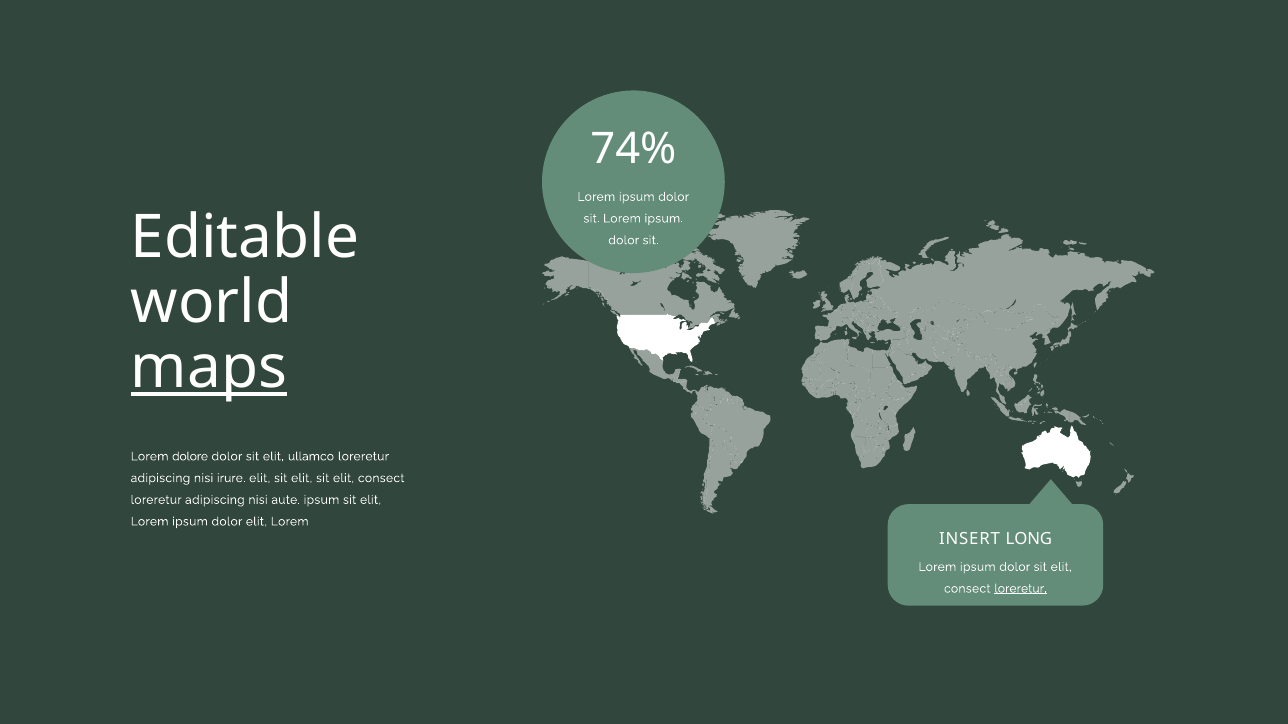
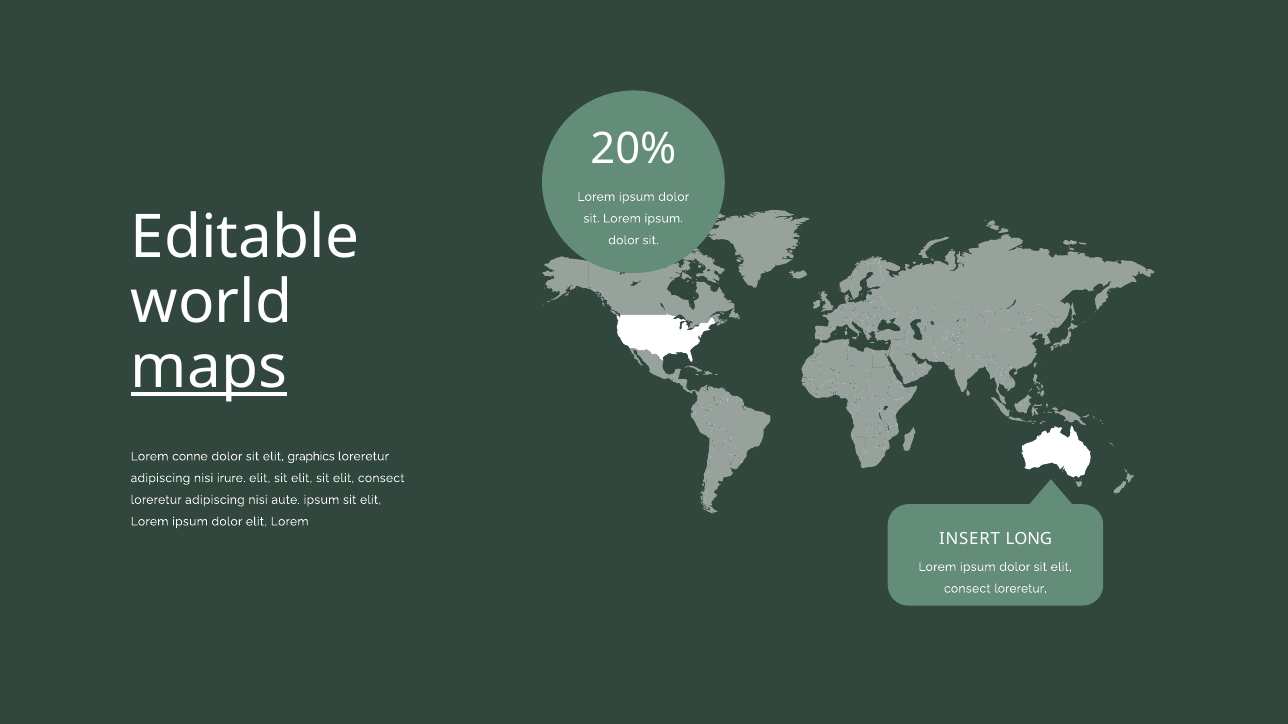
74%: 74% -> 20%
dolore: dolore -> conne
ullamco: ullamco -> graphics
loreretur at (1020, 589) underline: present -> none
